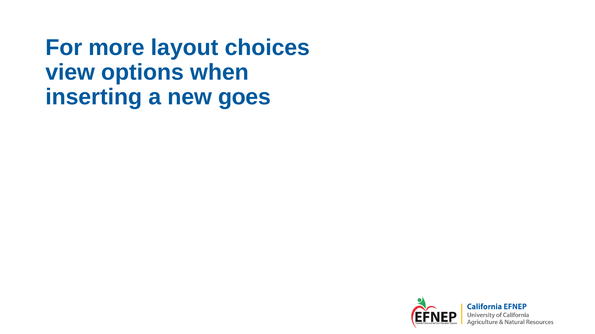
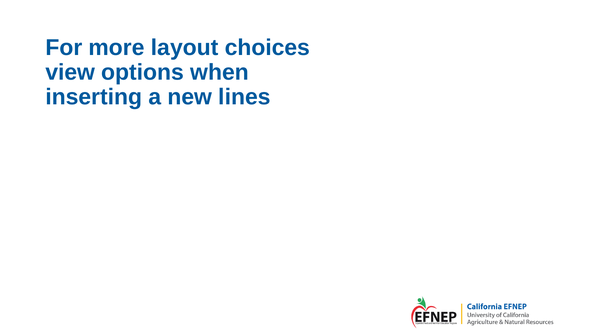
goes: goes -> lines
